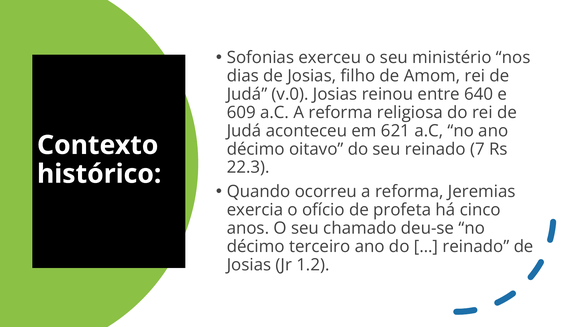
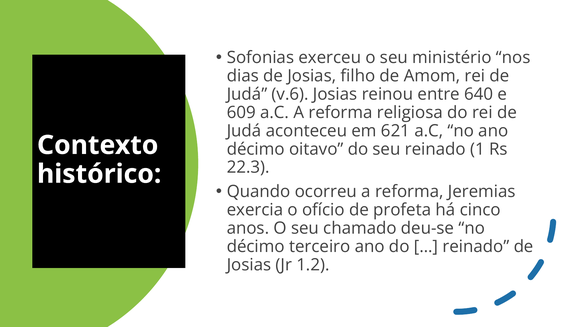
v.0: v.0 -> v.6
7: 7 -> 1
